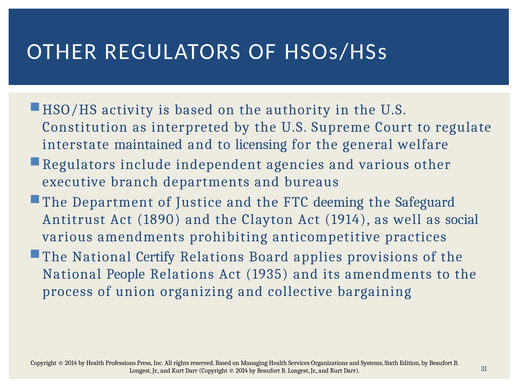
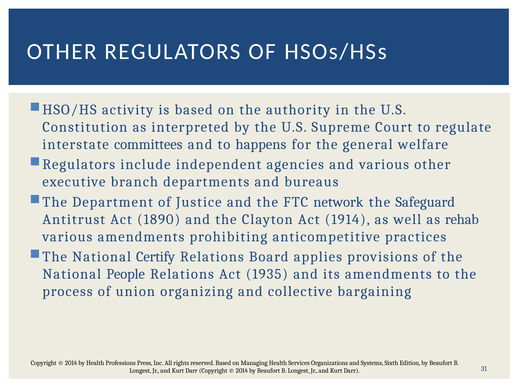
maintained: maintained -> committees
licensing: licensing -> happens
deeming: deeming -> network
social: social -> rehab
